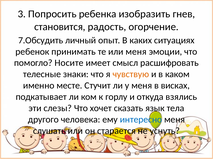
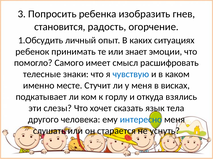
7.Обсудить: 7.Обсудить -> 1.Обсудить
или меня: меня -> знает
Носите: Носите -> Самого
чувствую colour: orange -> blue
